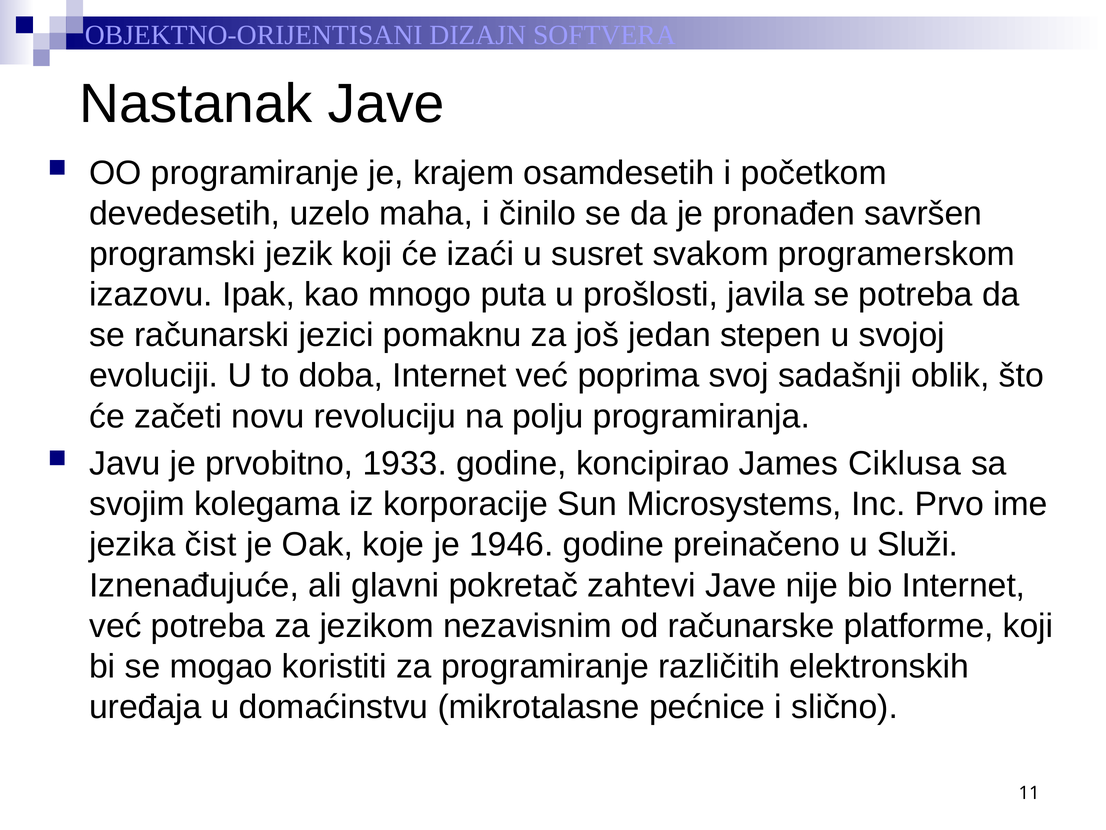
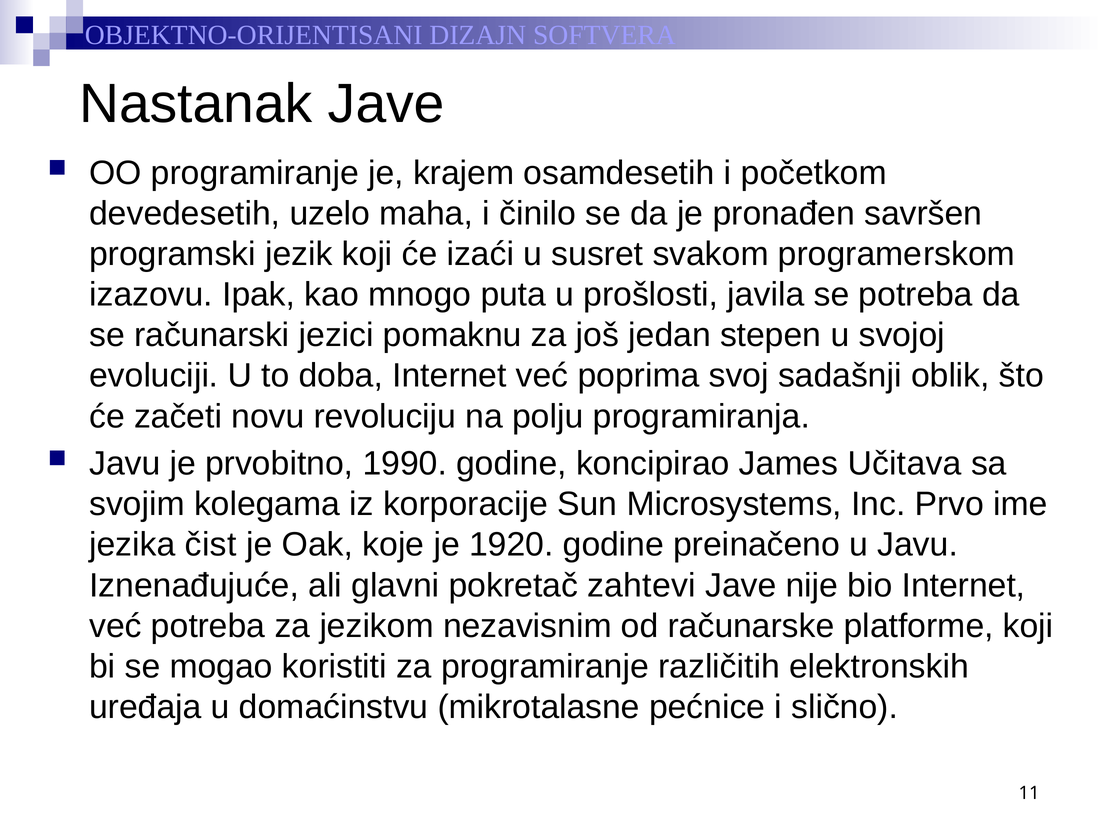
1933: 1933 -> 1990
Ciklusa: Ciklusa -> Učitava
1946: 1946 -> 1920
u Služi: Služi -> Javu
